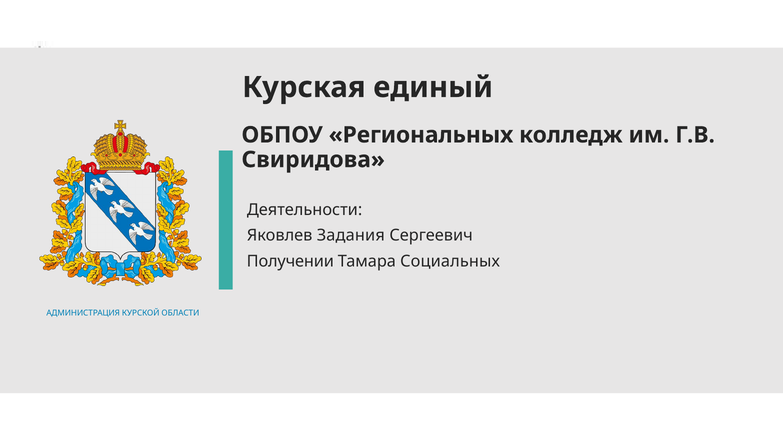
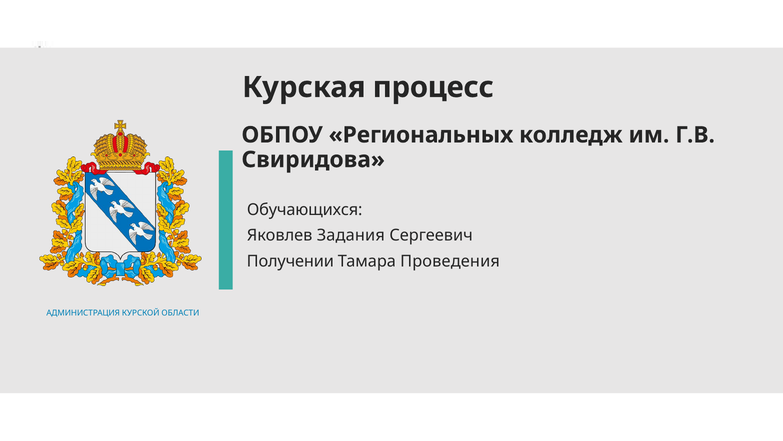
единый: единый -> процесс
Деятельности: Деятельности -> Обучающихся
Социальных: Социальных -> Проведения
